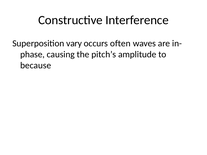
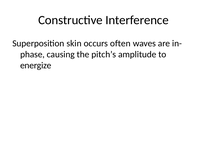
vary: vary -> skin
because: because -> energize
